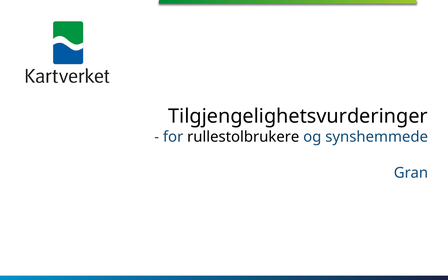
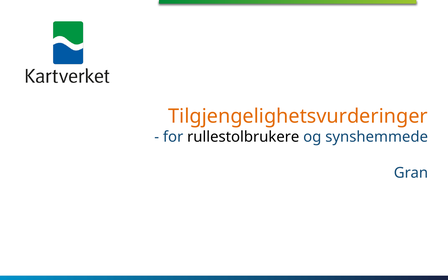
Tilgjengelighetsvurderinger colour: black -> orange
